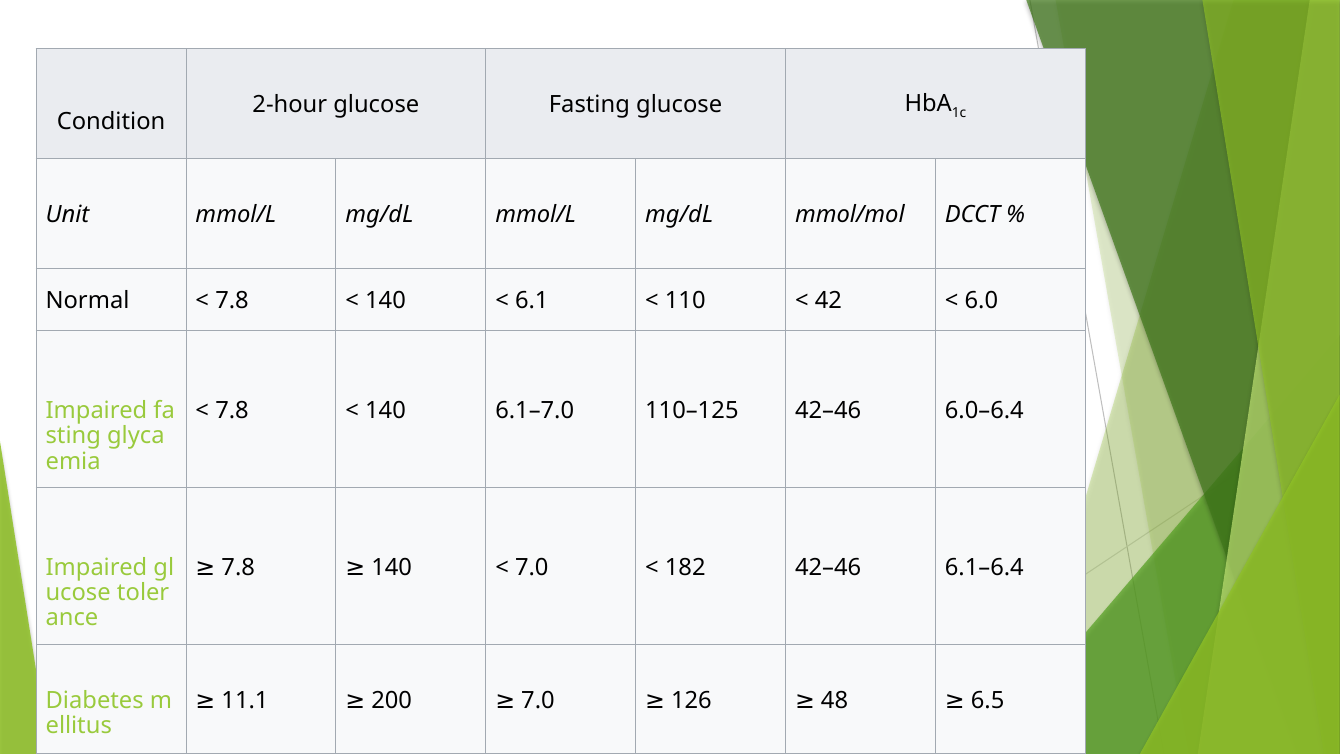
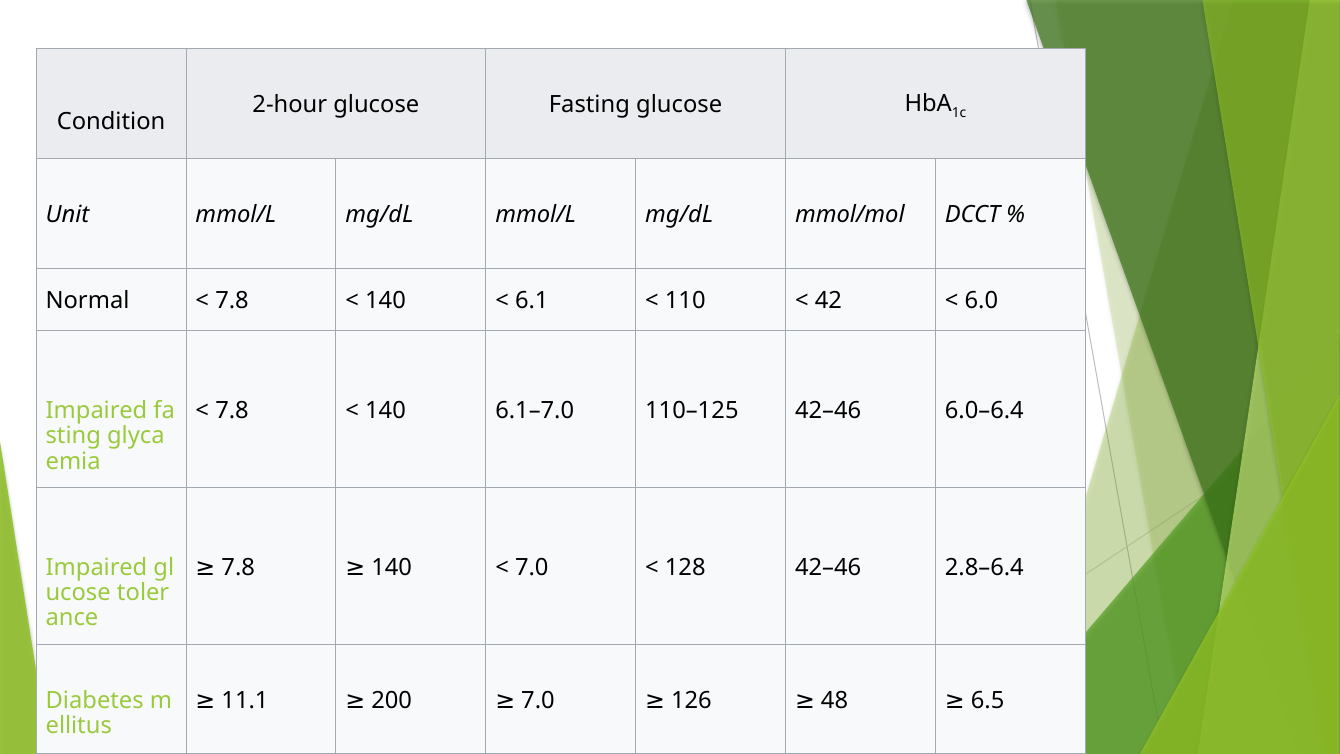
182: 182 -> 128
6.1–6.4: 6.1–6.4 -> 2.8–6.4
